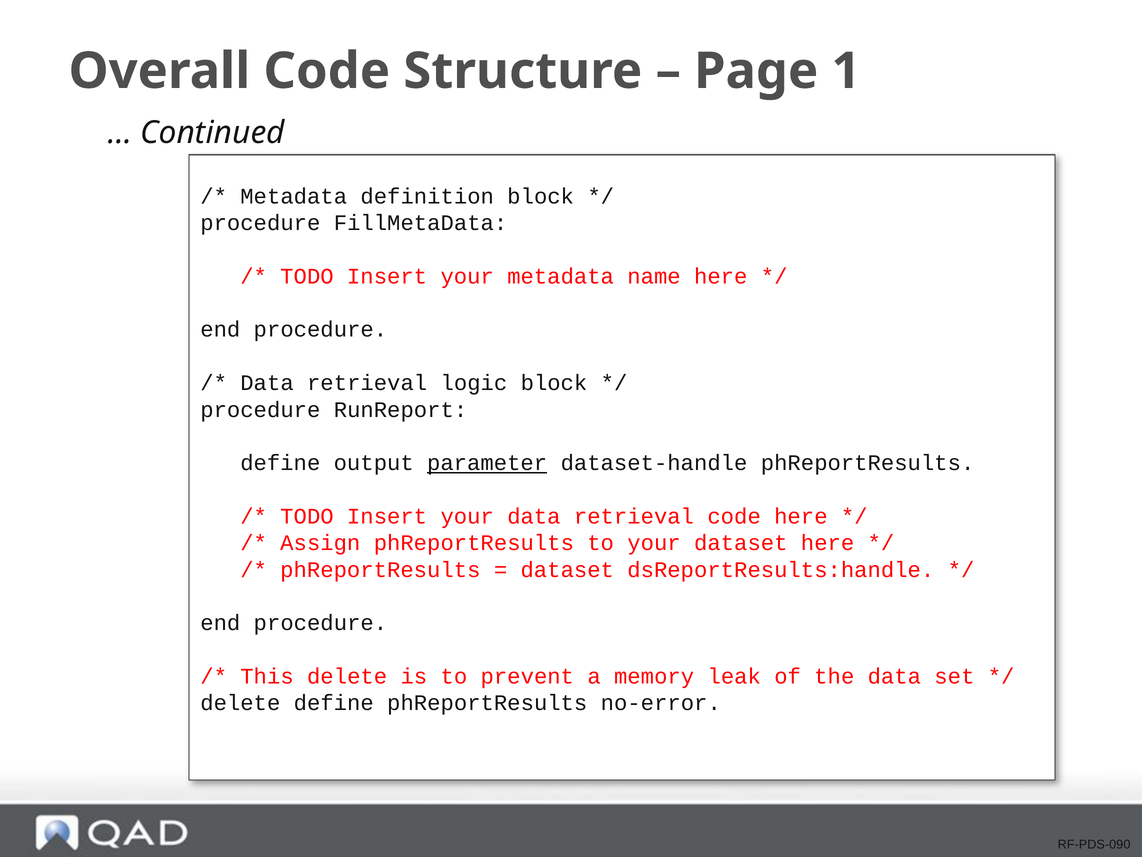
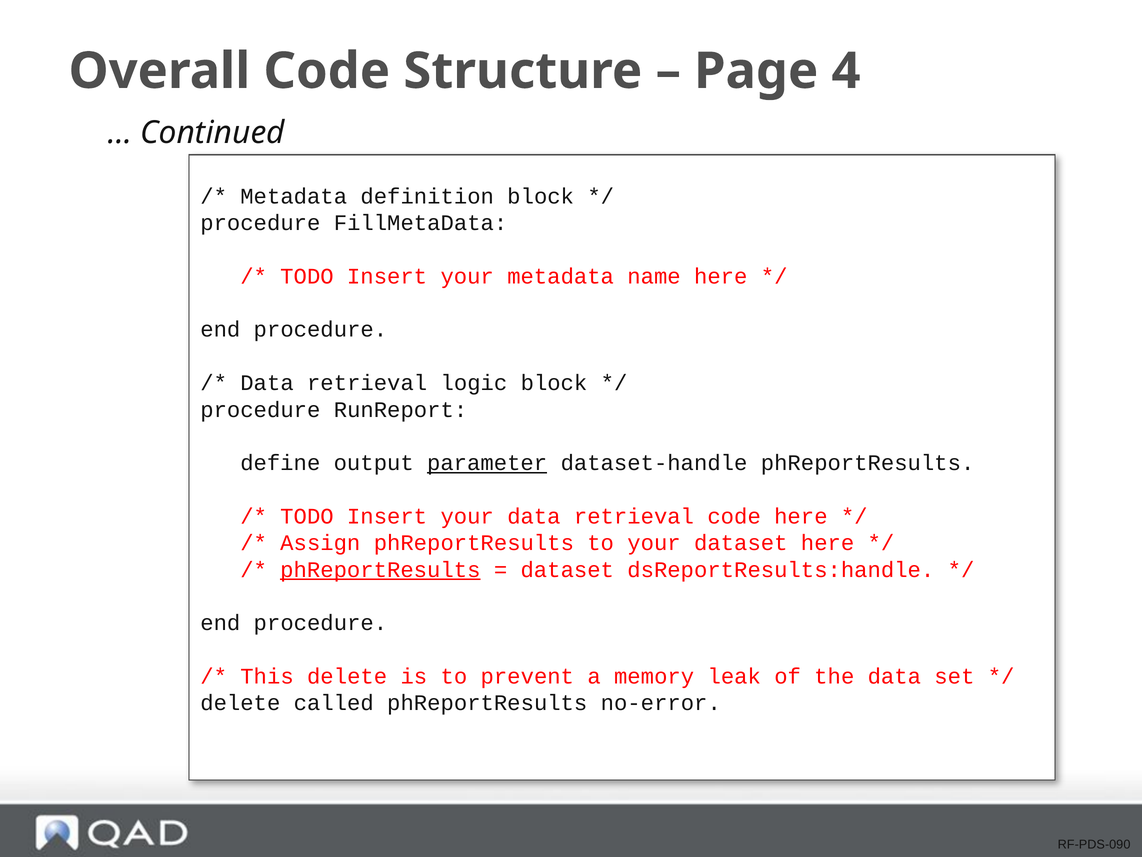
1: 1 -> 4
phReportResults at (380, 569) underline: none -> present
delete define: define -> called
